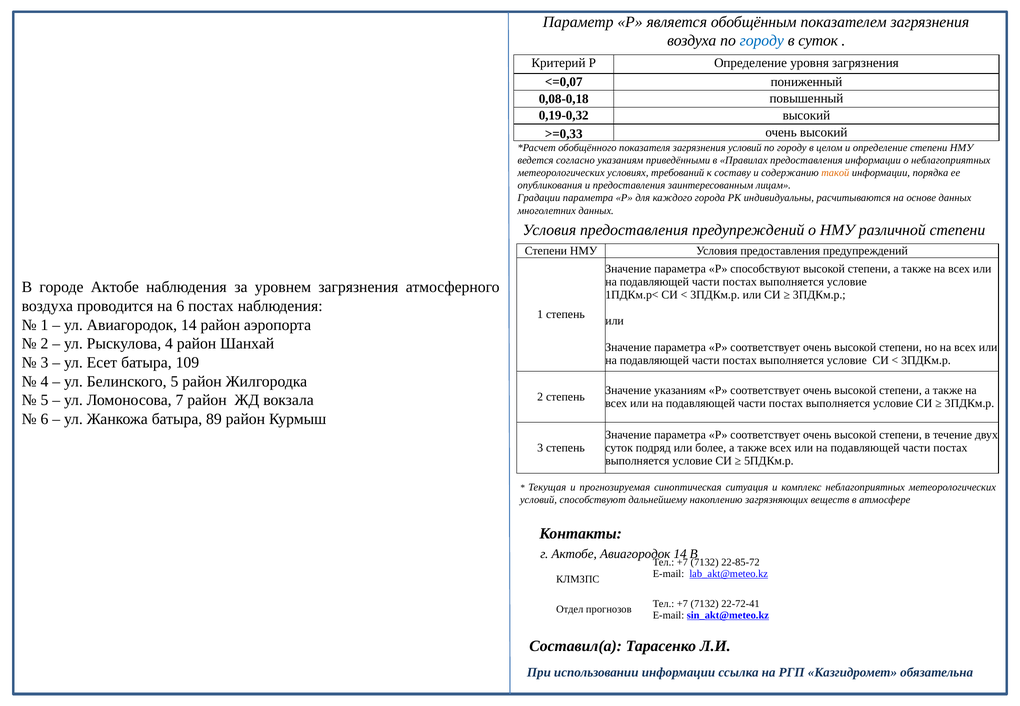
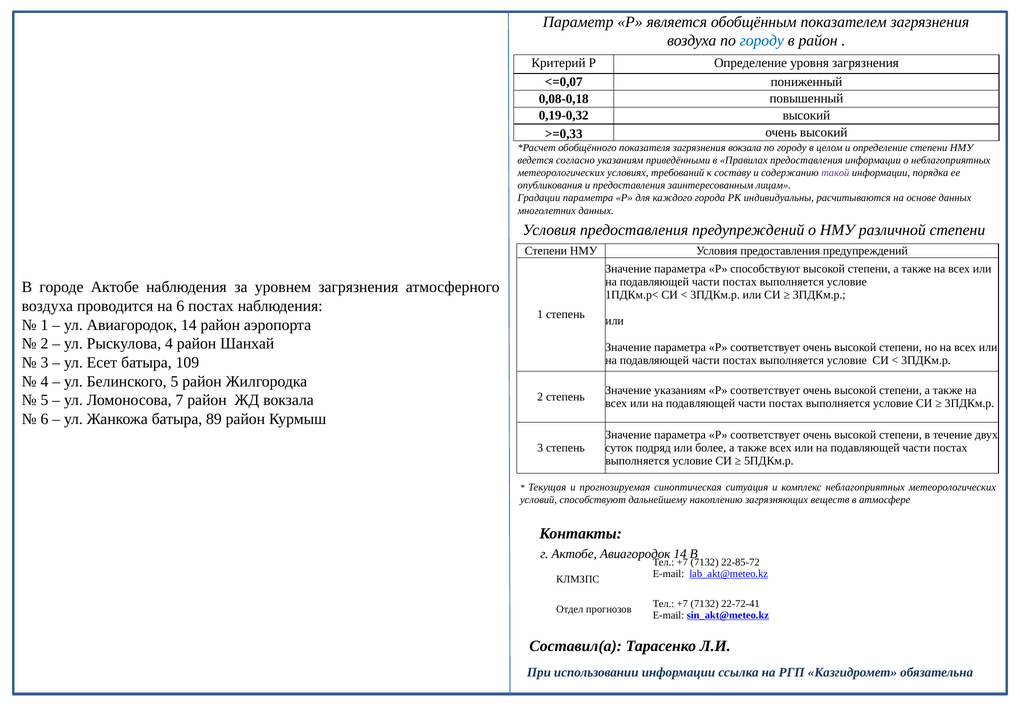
в суток: суток -> район
загрязнения условий: условий -> вокзала
такой colour: orange -> purple
